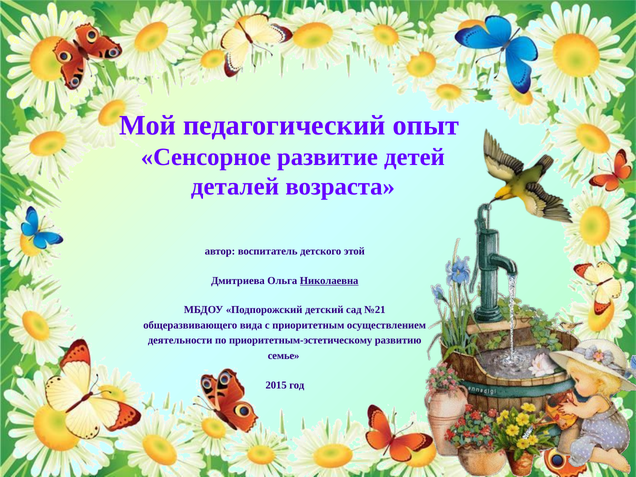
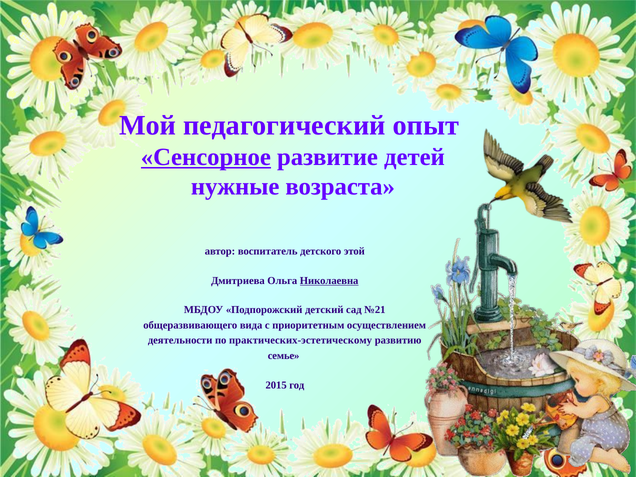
Сенсорное underline: none -> present
деталей: деталей -> нужные
приоритетным-эстетическому: приоритетным-эстетическому -> практических-эстетическому
